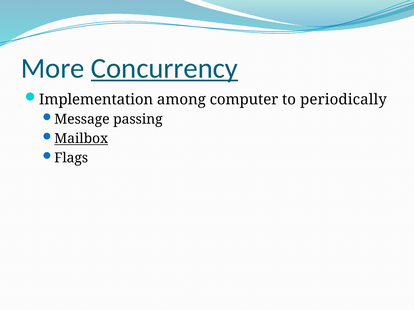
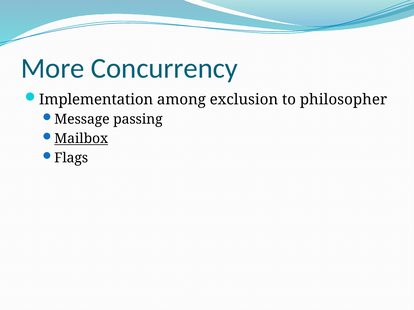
Concurrency underline: present -> none
computer: computer -> exclusion
periodically: periodically -> philosopher
